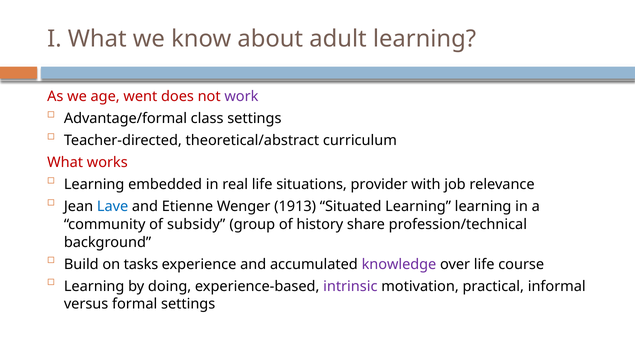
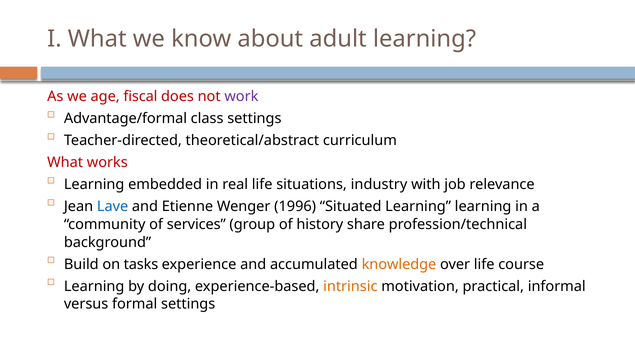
went: went -> fiscal
provider: provider -> industry
1913: 1913 -> 1996
subsidy: subsidy -> services
knowledge colour: purple -> orange
intrinsic colour: purple -> orange
